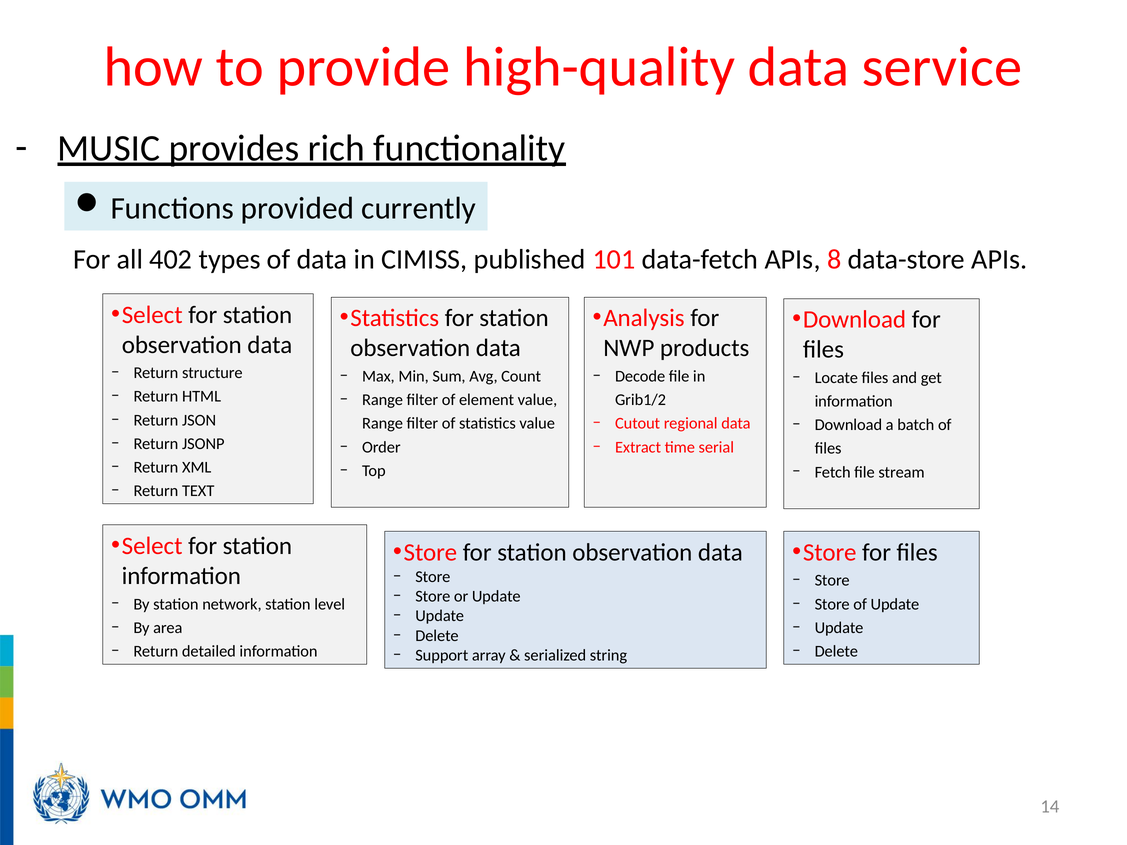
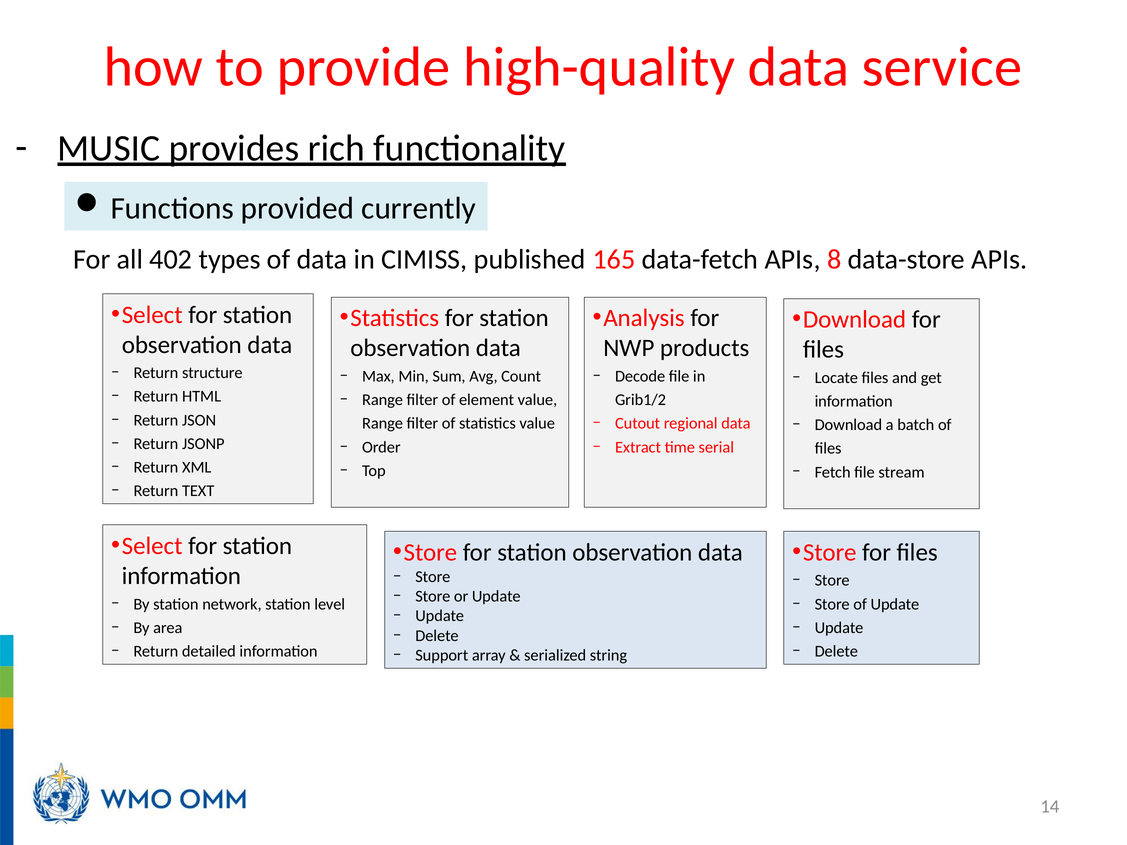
101: 101 -> 165
